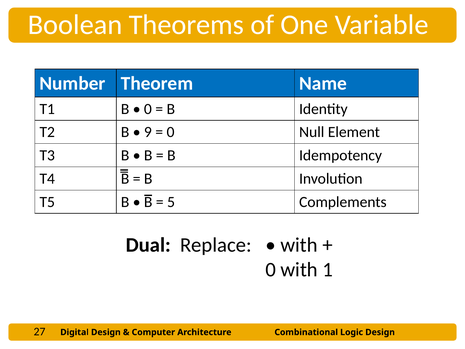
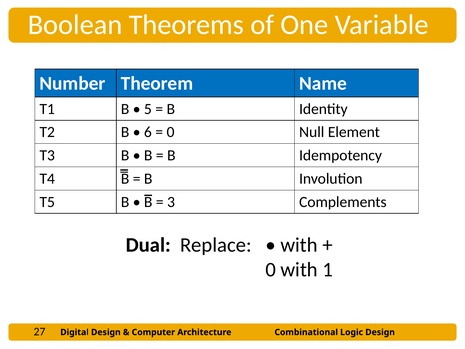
0 at (148, 109): 0 -> 5
9: 9 -> 6
5: 5 -> 3
